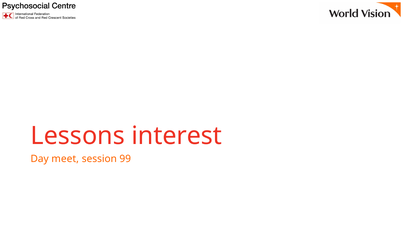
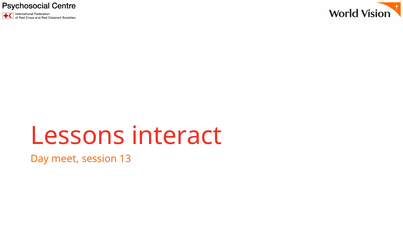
interest: interest -> interact
99: 99 -> 13
